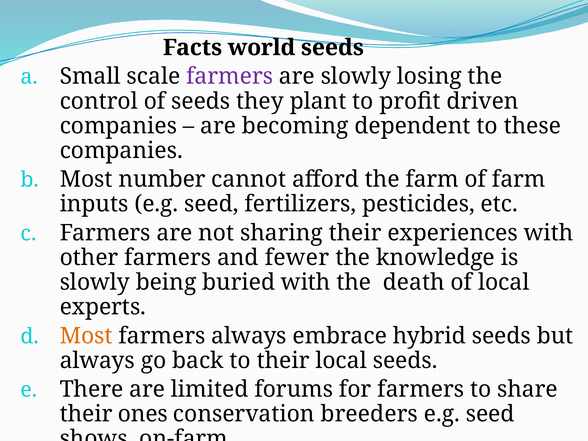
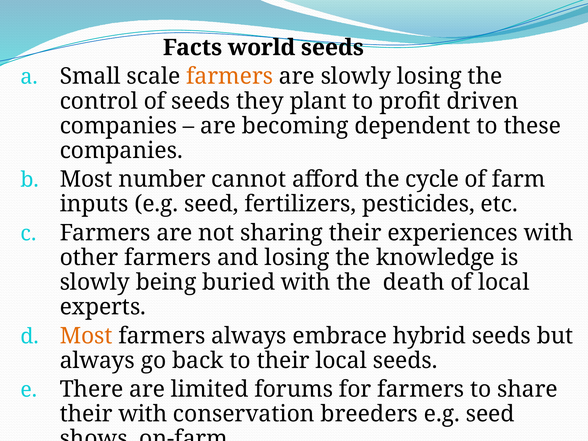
farmers at (230, 76) colour: purple -> orange
the farm: farm -> cycle
and fewer: fewer -> losing
their ones: ones -> with
